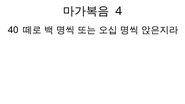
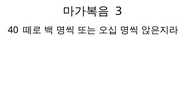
4: 4 -> 3
